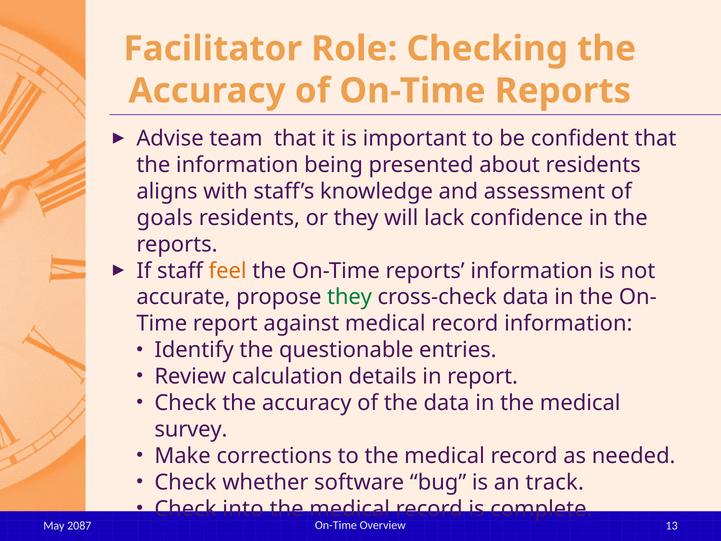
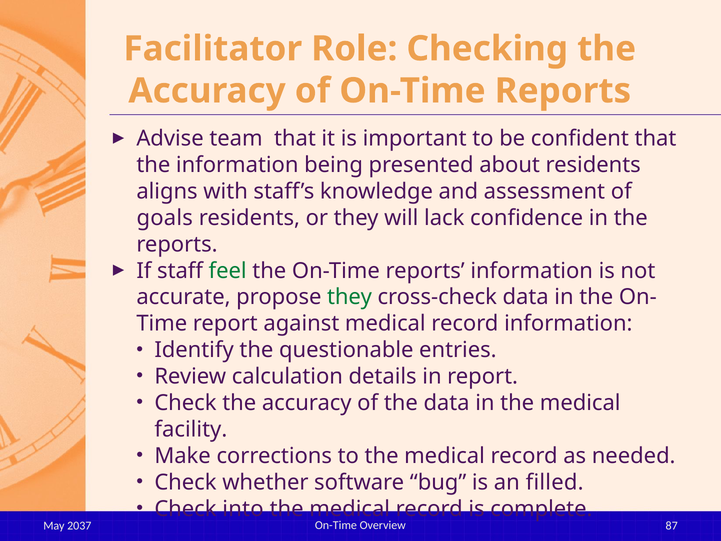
feel colour: orange -> green
survey: survey -> facility
track: track -> filled
13: 13 -> 87
2087: 2087 -> 2037
